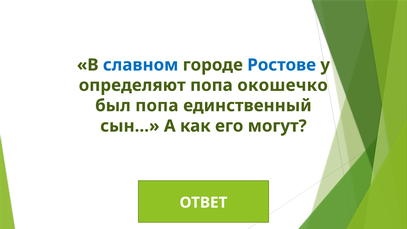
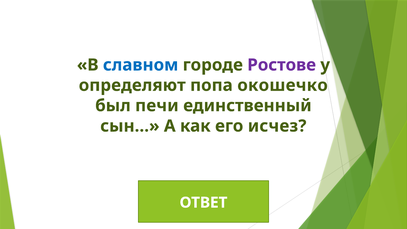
Ростове colour: blue -> purple
был попа: попа -> печи
могут: могут -> исчез
